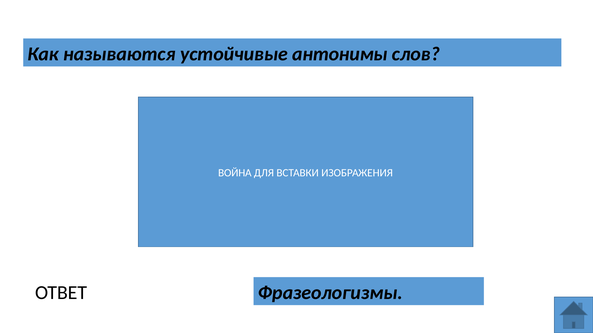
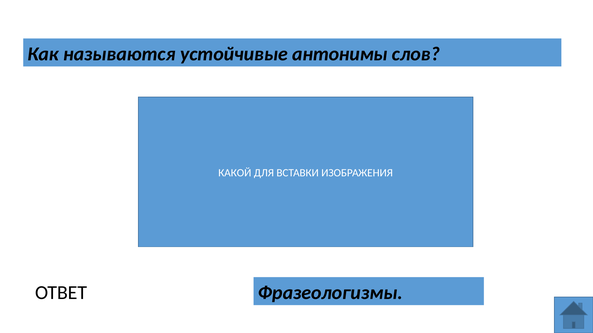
ВОЙНА: ВОЙНА -> КАКОЙ
